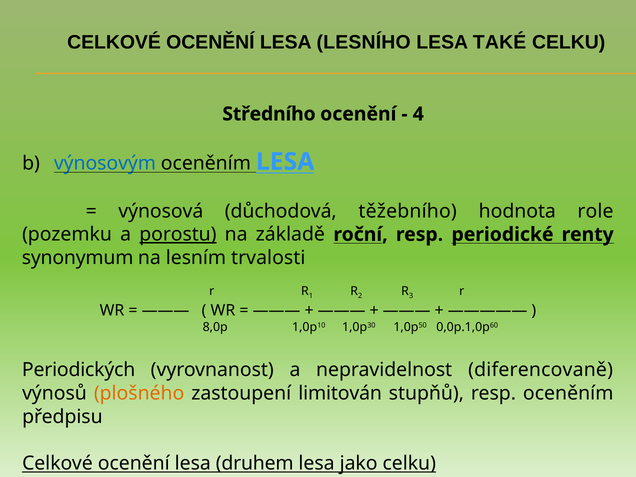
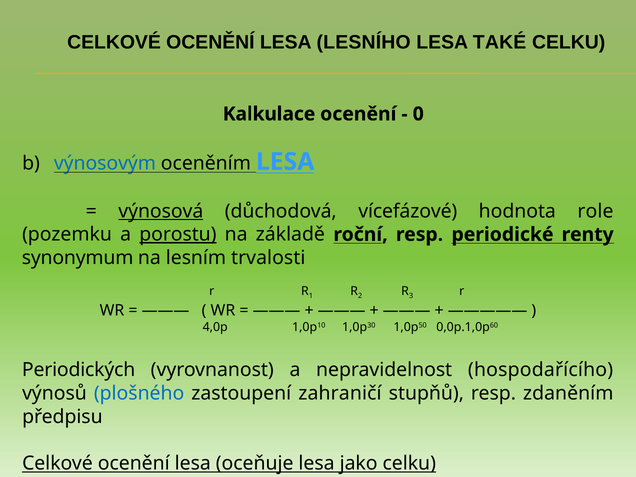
Středního: Středního -> Kalkulace
4: 4 -> 0
výnosová underline: none -> present
těžebního: těžebního -> vícefázové
8,0p: 8,0p -> 4,0p
diferencovaně: diferencovaně -> hospodařícího
plošného colour: orange -> blue
limitován: limitován -> zahraničí
resp oceněním: oceněním -> zdaněním
druhem: druhem -> oceňuje
